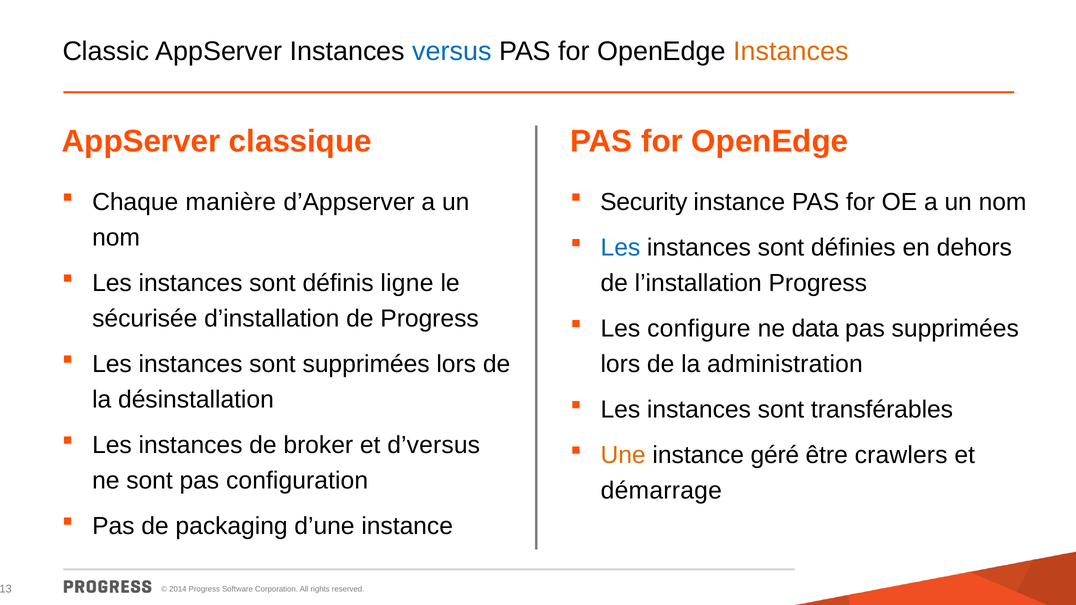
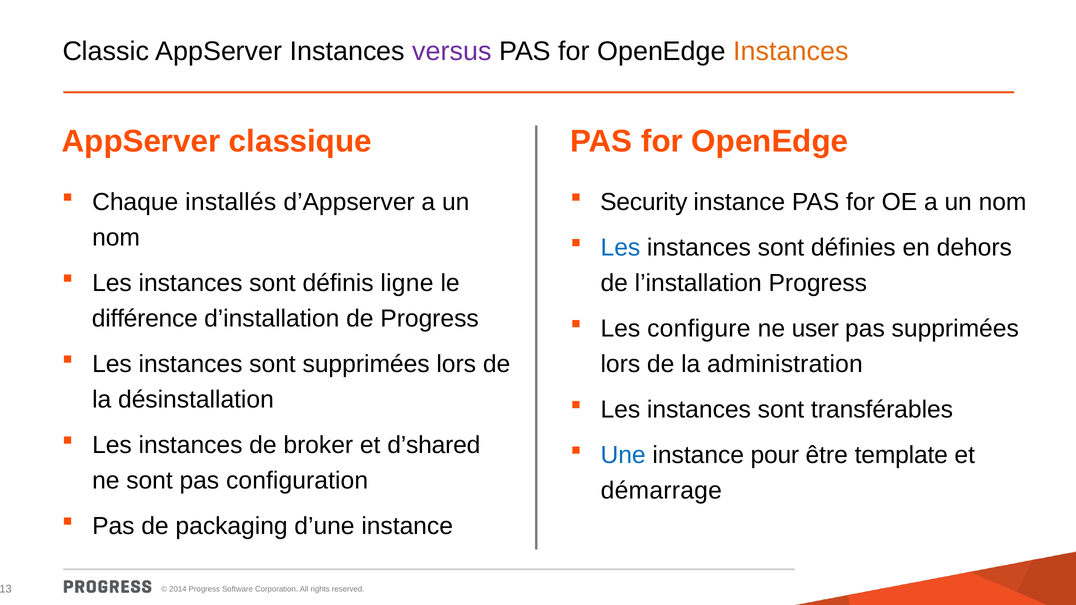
versus colour: blue -> purple
manière: manière -> installés
sécurisée: sécurisée -> différence
data: data -> user
d’versus: d’versus -> d’shared
Une colour: orange -> blue
géré: géré -> pour
crawlers: crawlers -> template
